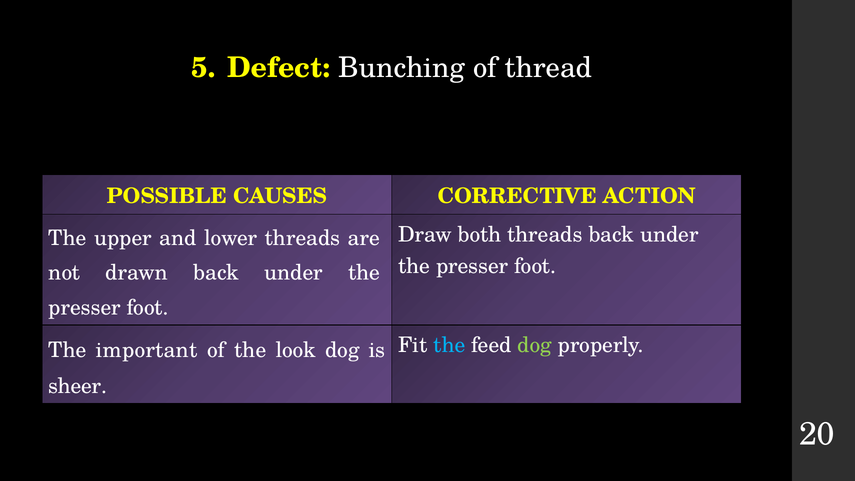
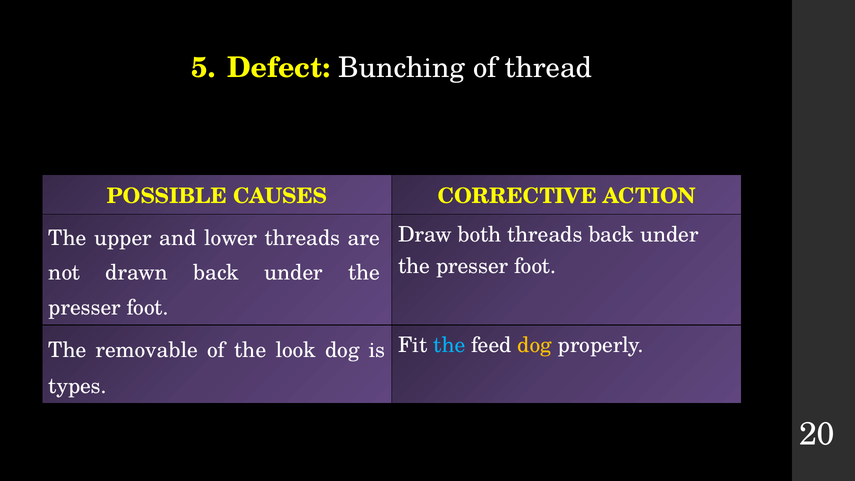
dog at (535, 345) colour: light green -> yellow
important: important -> removable
sheer: sheer -> types
